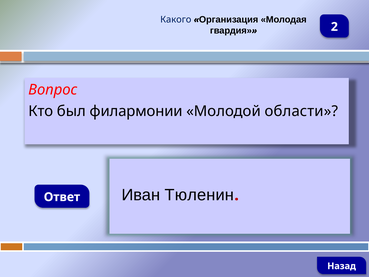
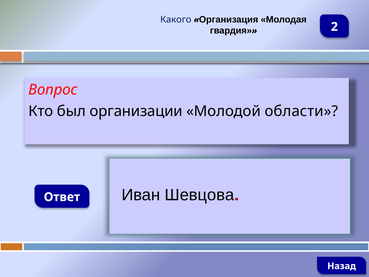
филармонии: филармонии -> организации
Тюленин: Тюленин -> Шевцова
